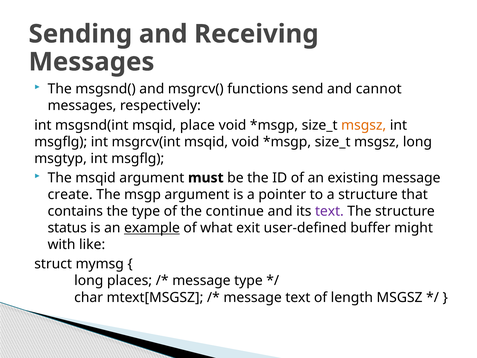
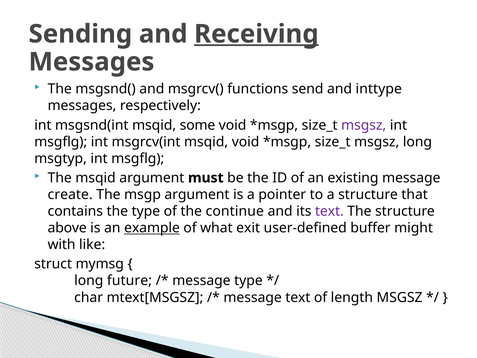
Receiving underline: none -> present
cannot: cannot -> inttype
place: place -> some
msgsz at (364, 125) colour: orange -> purple
status: status -> above
places: places -> future
